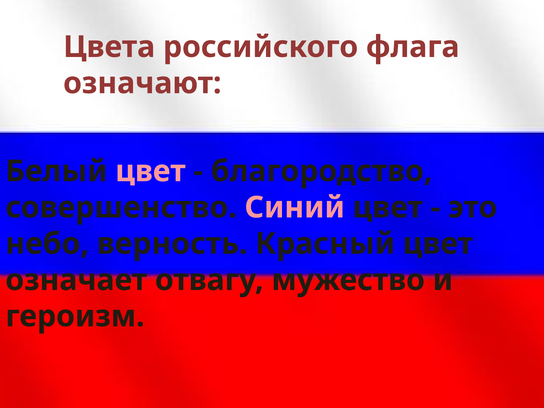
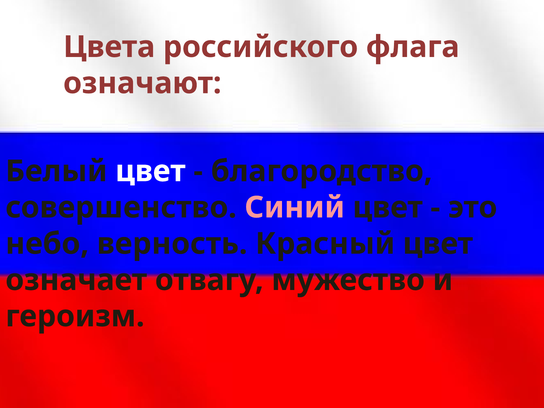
цвет at (150, 171) colour: pink -> white
